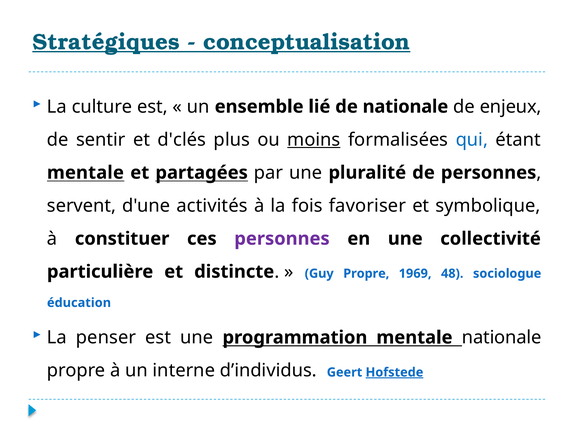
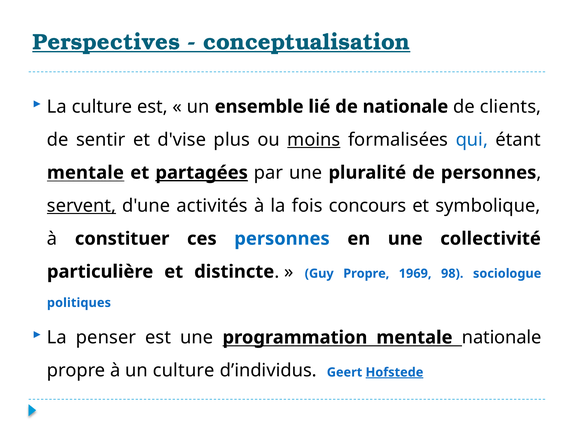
Stratégiques: Stratégiques -> Perspectives
enjeux: enjeux -> clients
d'clés: d'clés -> d'vise
partagées underline: none -> present
servent underline: none -> present
favoriser: favoriser -> concours
personnes at (282, 238) colour: purple -> blue
48: 48 -> 98
éducation: éducation -> politiques
un interne: interne -> culture
